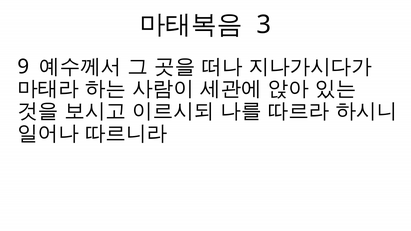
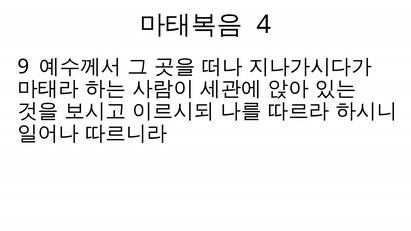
3: 3 -> 4
